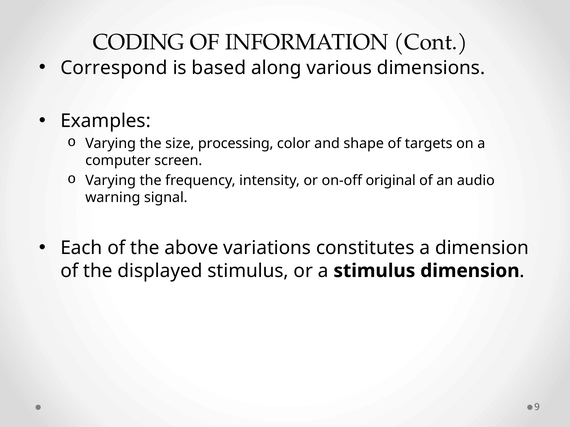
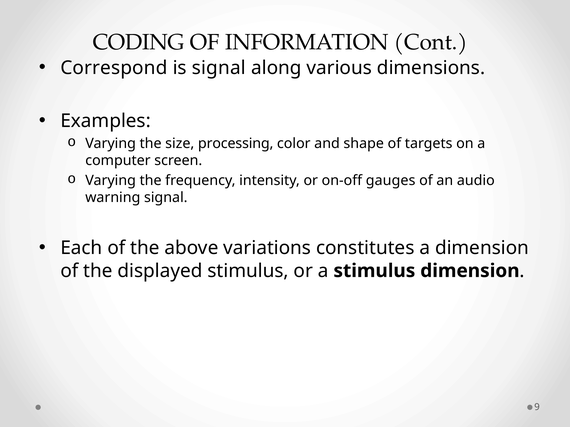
is based: based -> signal
original: original -> gauges
